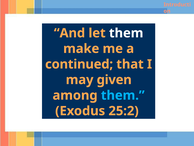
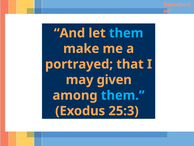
them at (126, 33) colour: white -> light blue
continued: continued -> portrayed
25:2: 25:2 -> 25:3
